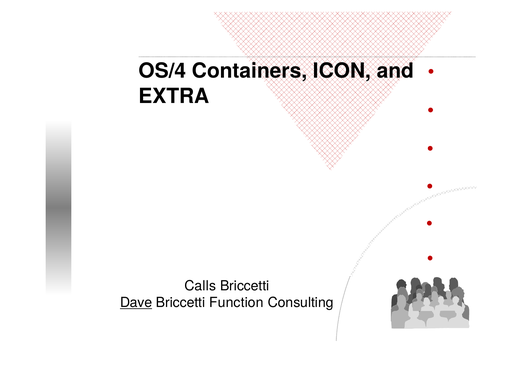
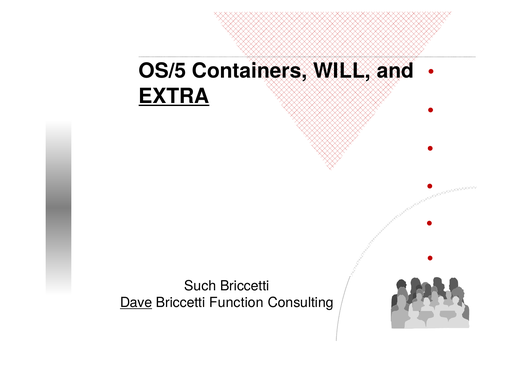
OS/4: OS/4 -> OS/5
ICON: ICON -> WILL
EXTRA underline: none -> present
Calls: Calls -> Such
